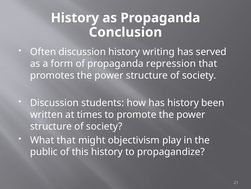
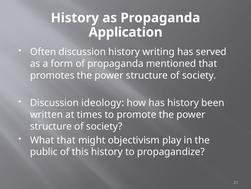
Conclusion: Conclusion -> Application
repression: repression -> mentioned
students: students -> ideology
